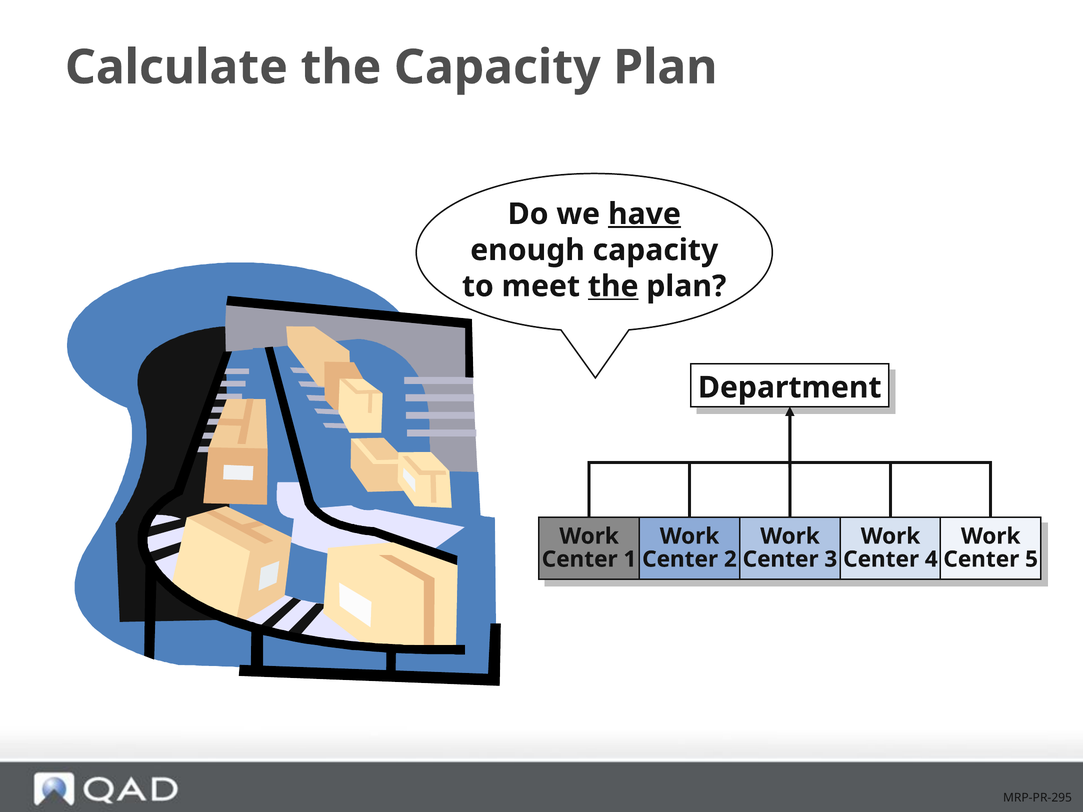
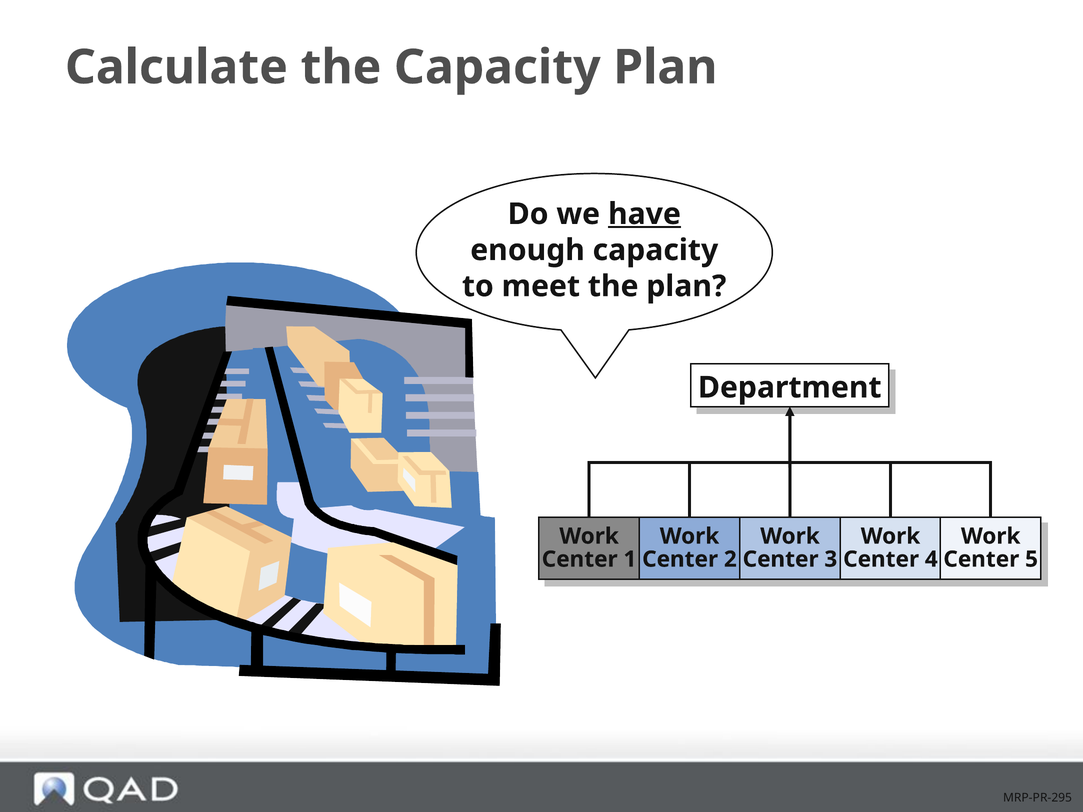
the at (613, 286) underline: present -> none
